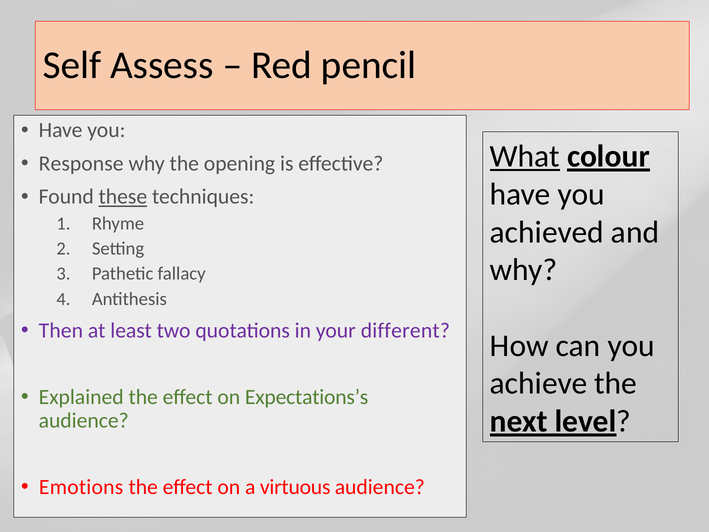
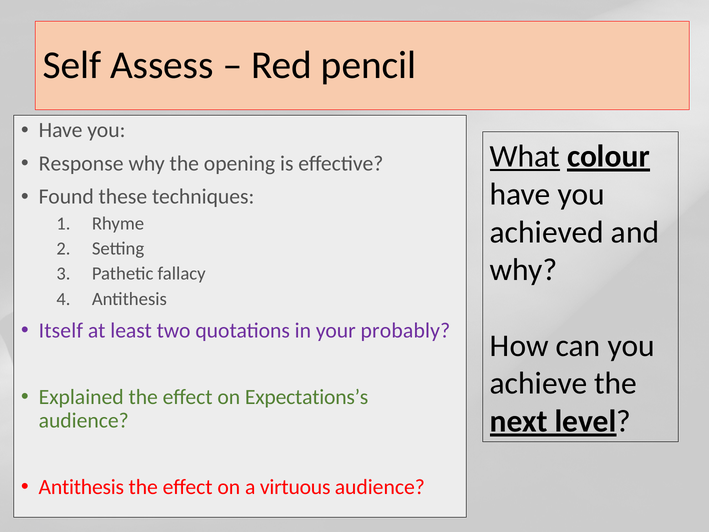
these underline: present -> none
Then: Then -> Itself
different: different -> probably
Emotions at (81, 487): Emotions -> Antithesis
